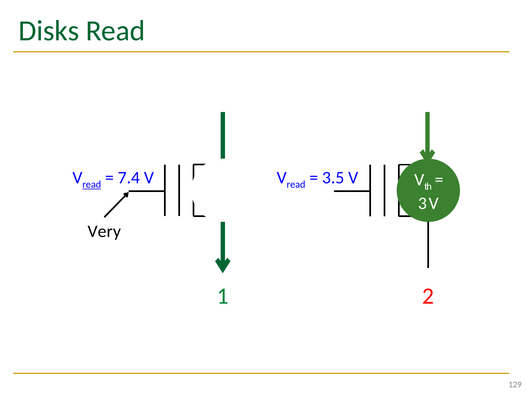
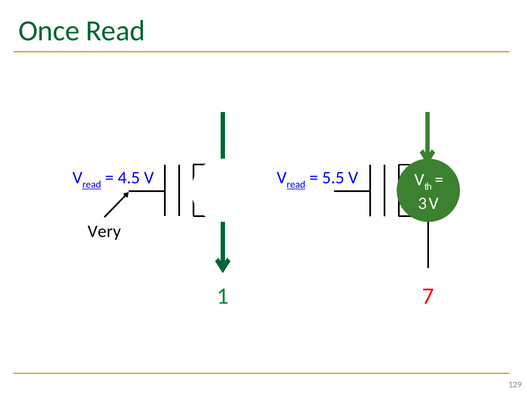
Disks: Disks -> Once
7.4: 7.4 -> 4.5
read at (296, 185) underline: none -> present
3.5: 3.5 -> 5.5
1 2: 2 -> 7
